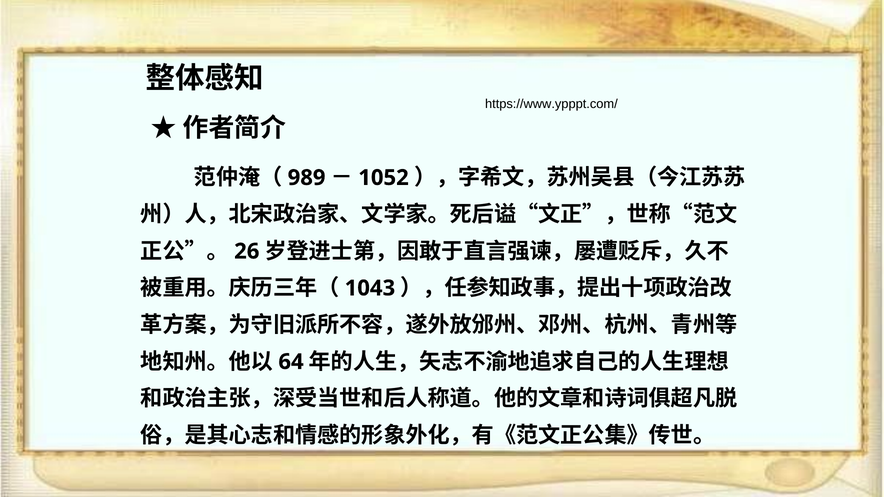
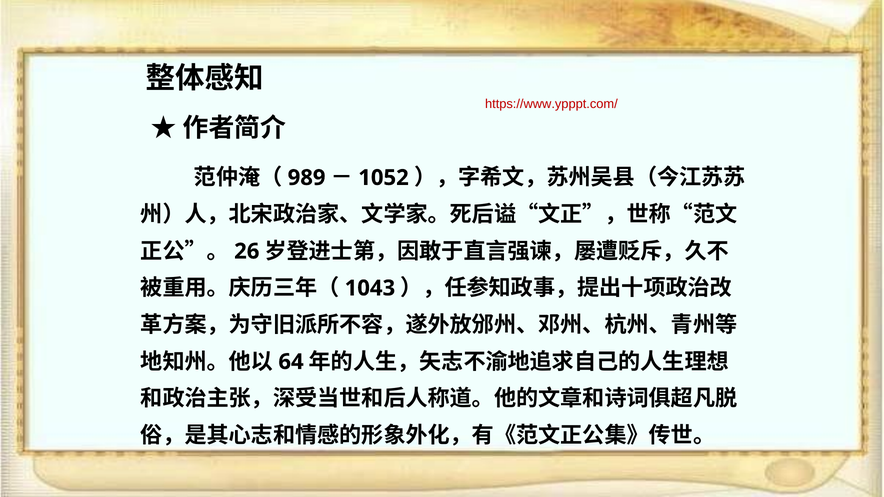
https://www.ypppt.com/ colour: black -> red
